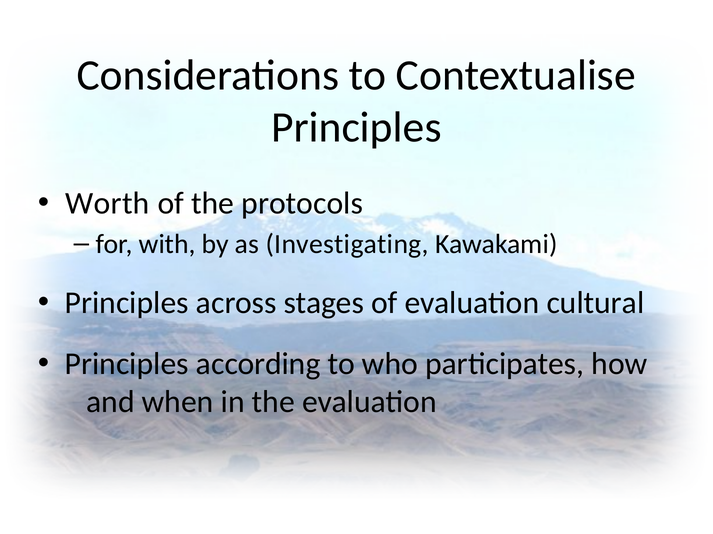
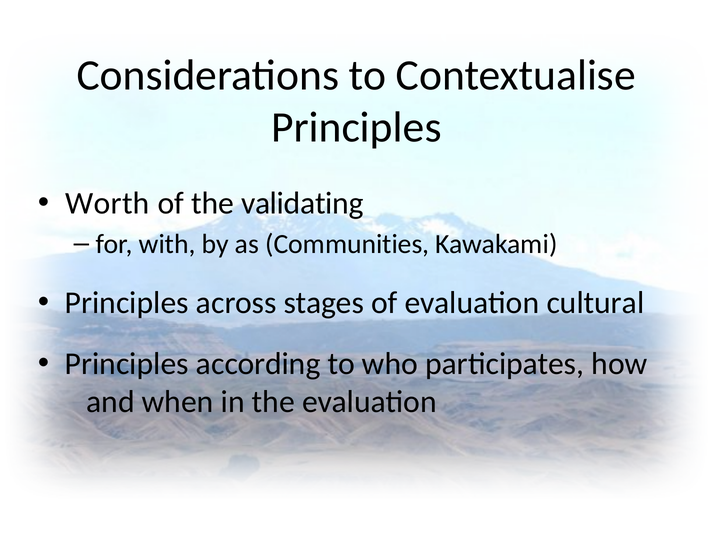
protocols: protocols -> validating
Investigating: Investigating -> Communities
